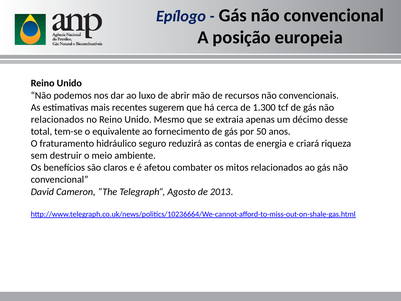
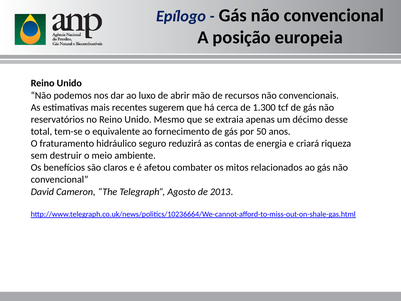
relacionados at (57, 119): relacionados -> reservatórios
